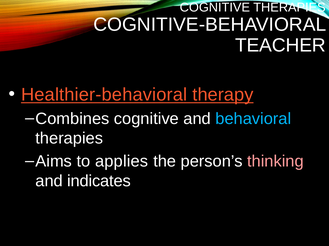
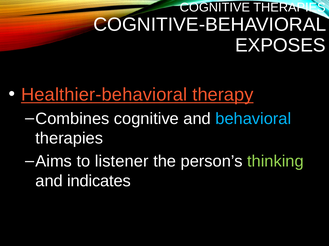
TEACHER: TEACHER -> EXPOSES
applies: applies -> listener
thinking colour: pink -> light green
